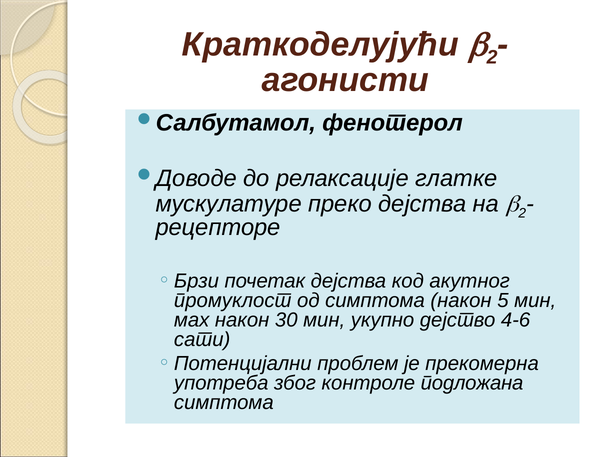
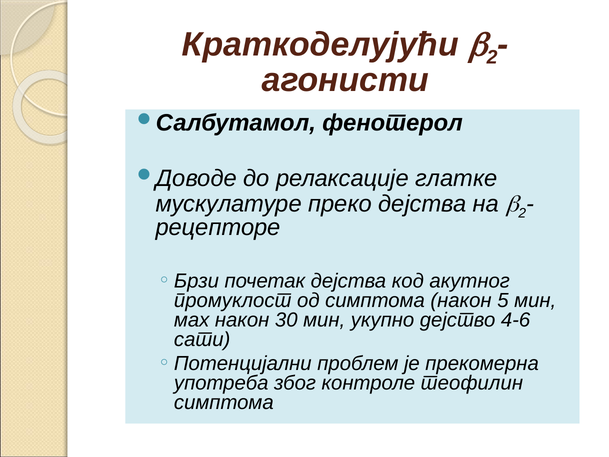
подложана: подложана -> теофилин
